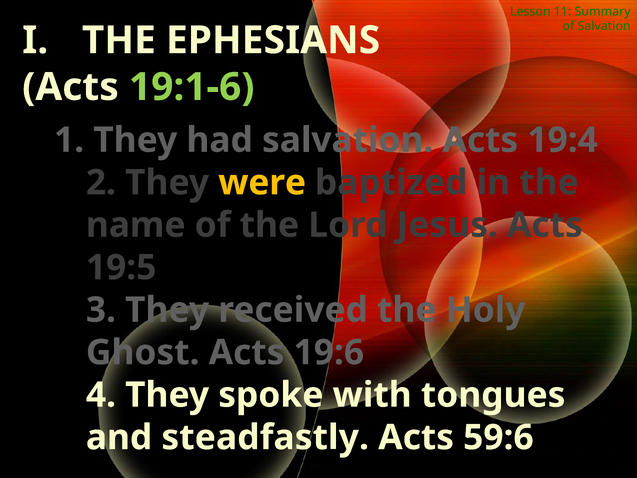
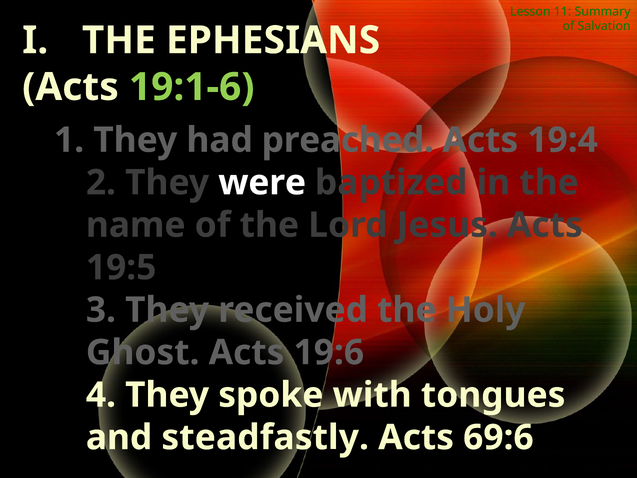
had salvation: salvation -> preached
were colour: yellow -> white
59:6: 59:6 -> 69:6
